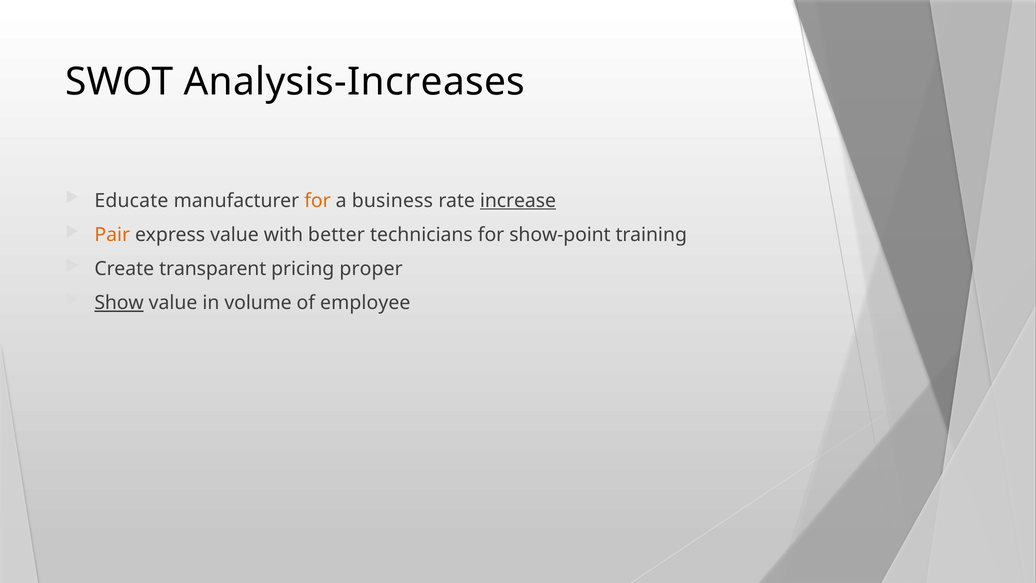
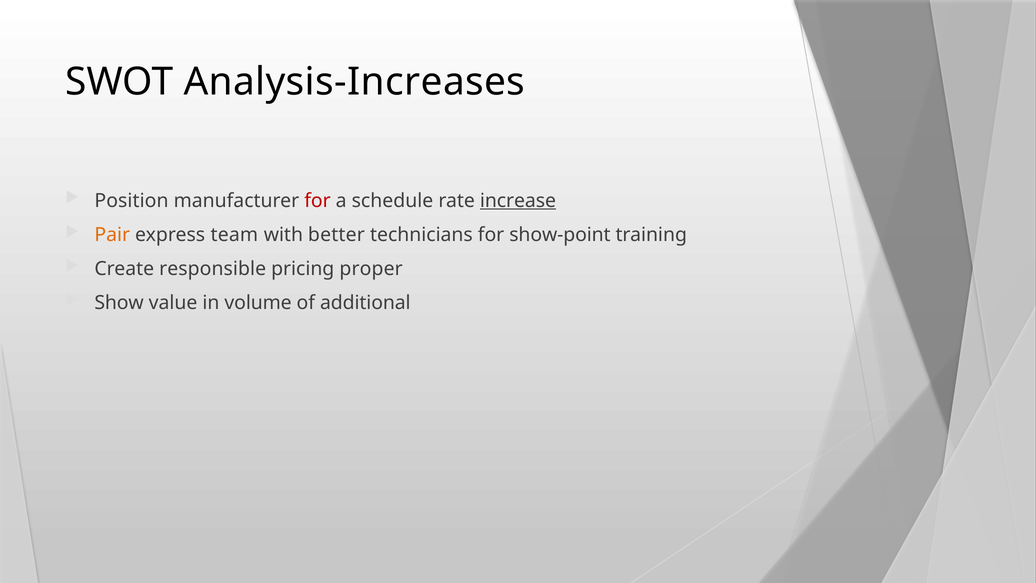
Educate: Educate -> Position
for at (317, 201) colour: orange -> red
business: business -> schedule
express value: value -> team
transparent: transparent -> responsible
Show underline: present -> none
employee: employee -> additional
